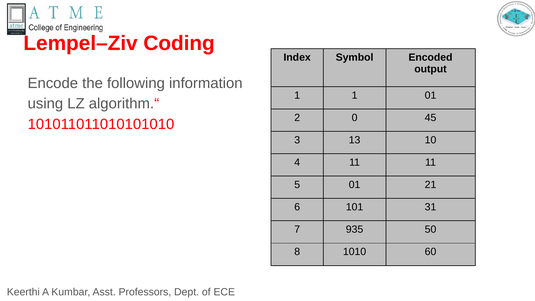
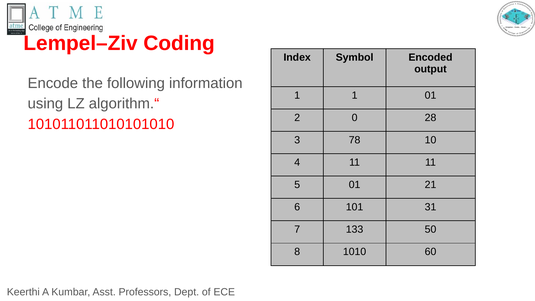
45: 45 -> 28
13: 13 -> 78
935: 935 -> 133
